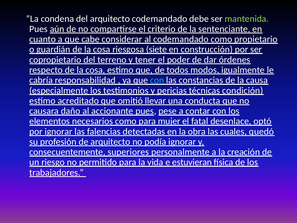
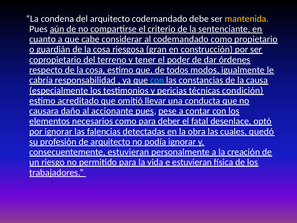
mantenida colour: light green -> yellow
siete: siete -> gran
mujer: mujer -> deber
consecuentemente superiores: superiores -> estuvieran
